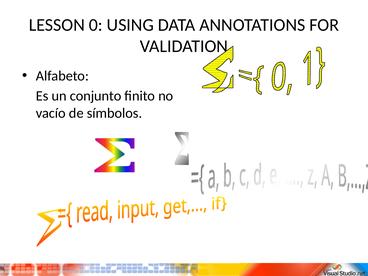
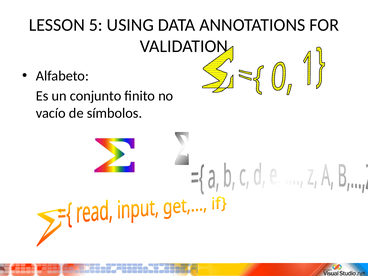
0: 0 -> 5
